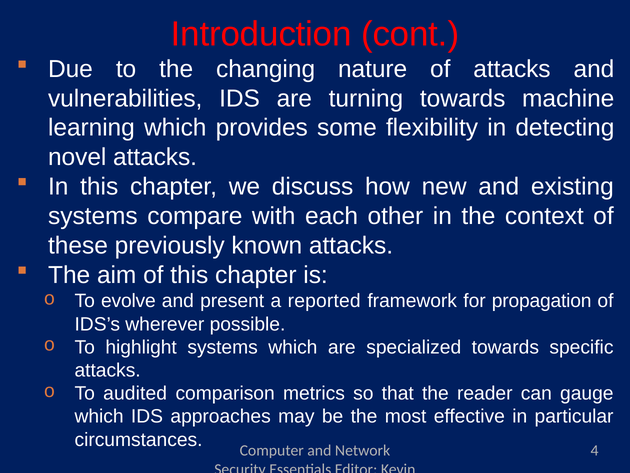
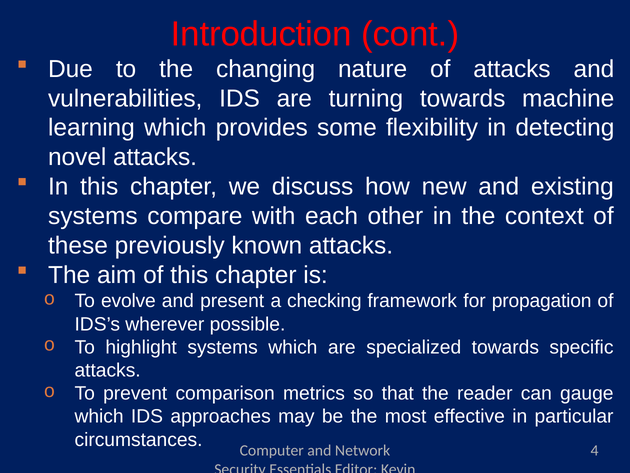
reported: reported -> checking
audited: audited -> prevent
